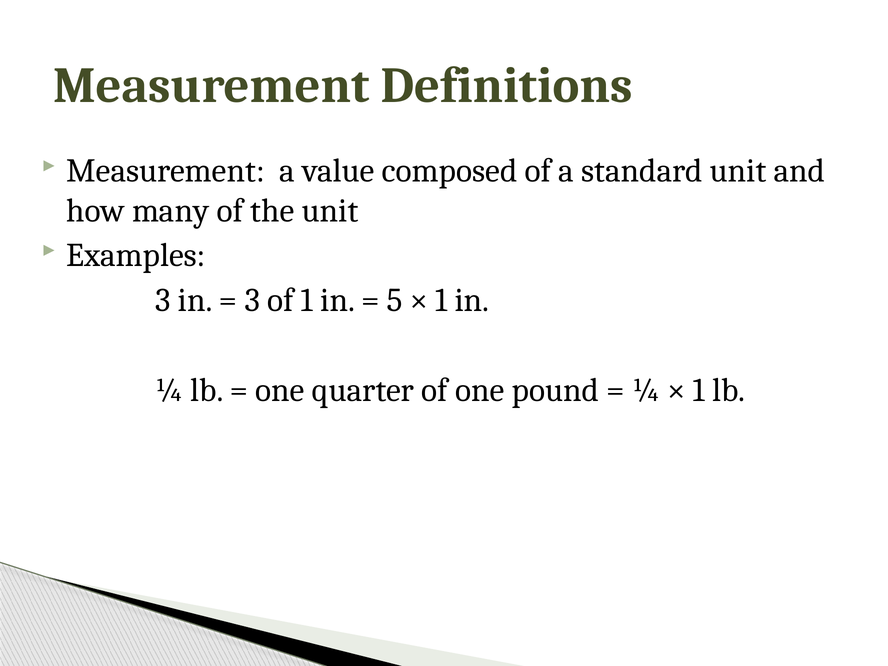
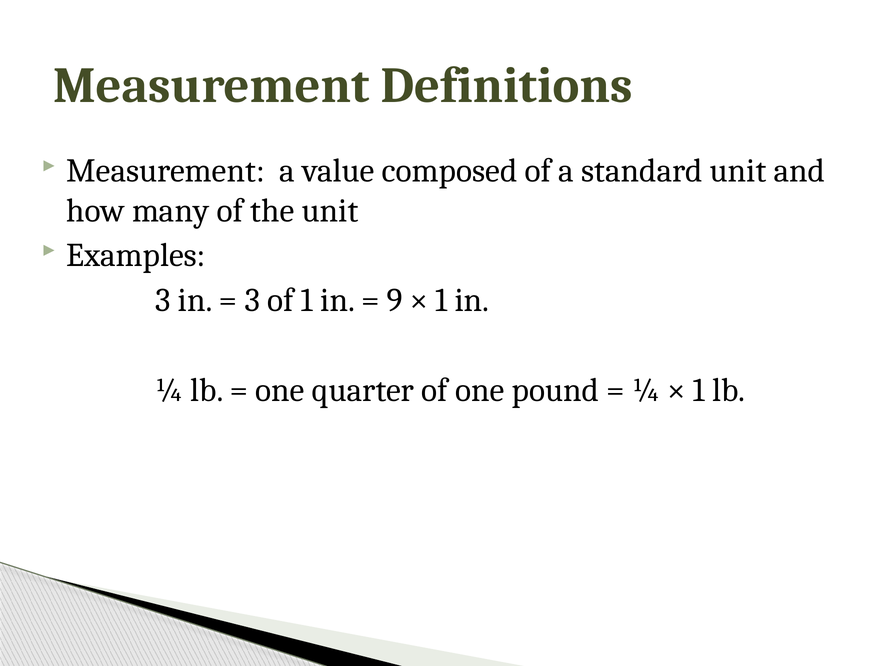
5: 5 -> 9
